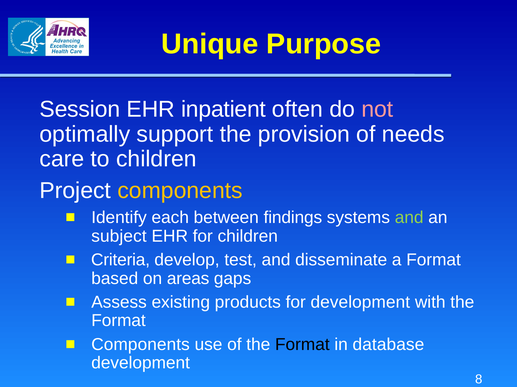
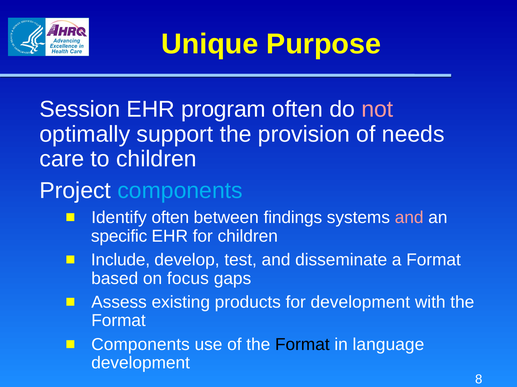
inpatient: inpatient -> program
components at (180, 191) colour: yellow -> light blue
Identify each: each -> often
and at (409, 218) colour: light green -> pink
subject: subject -> specific
Criteria: Criteria -> Include
areas: areas -> focus
database: database -> language
